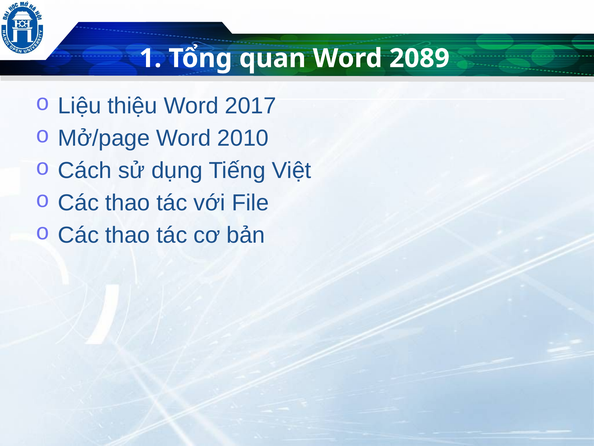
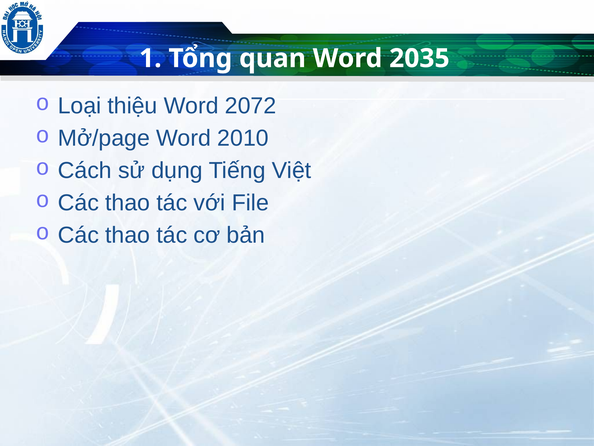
2089: 2089 -> 2035
Liệu: Liệu -> Loại
2017: 2017 -> 2072
